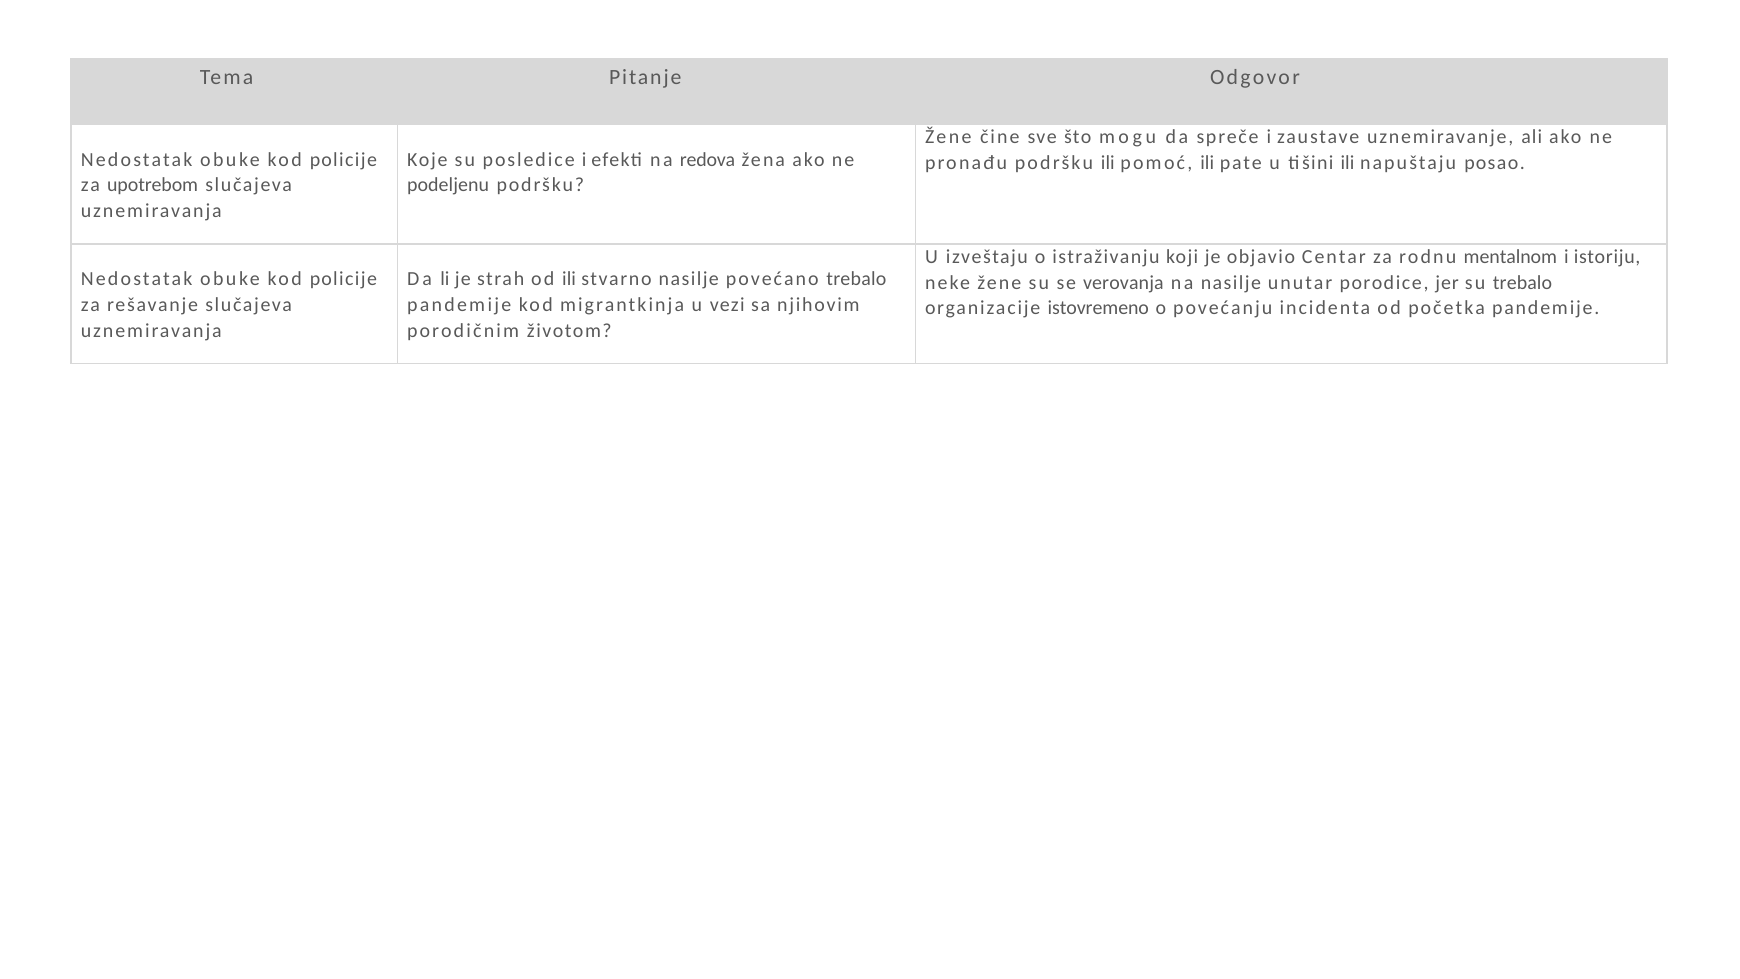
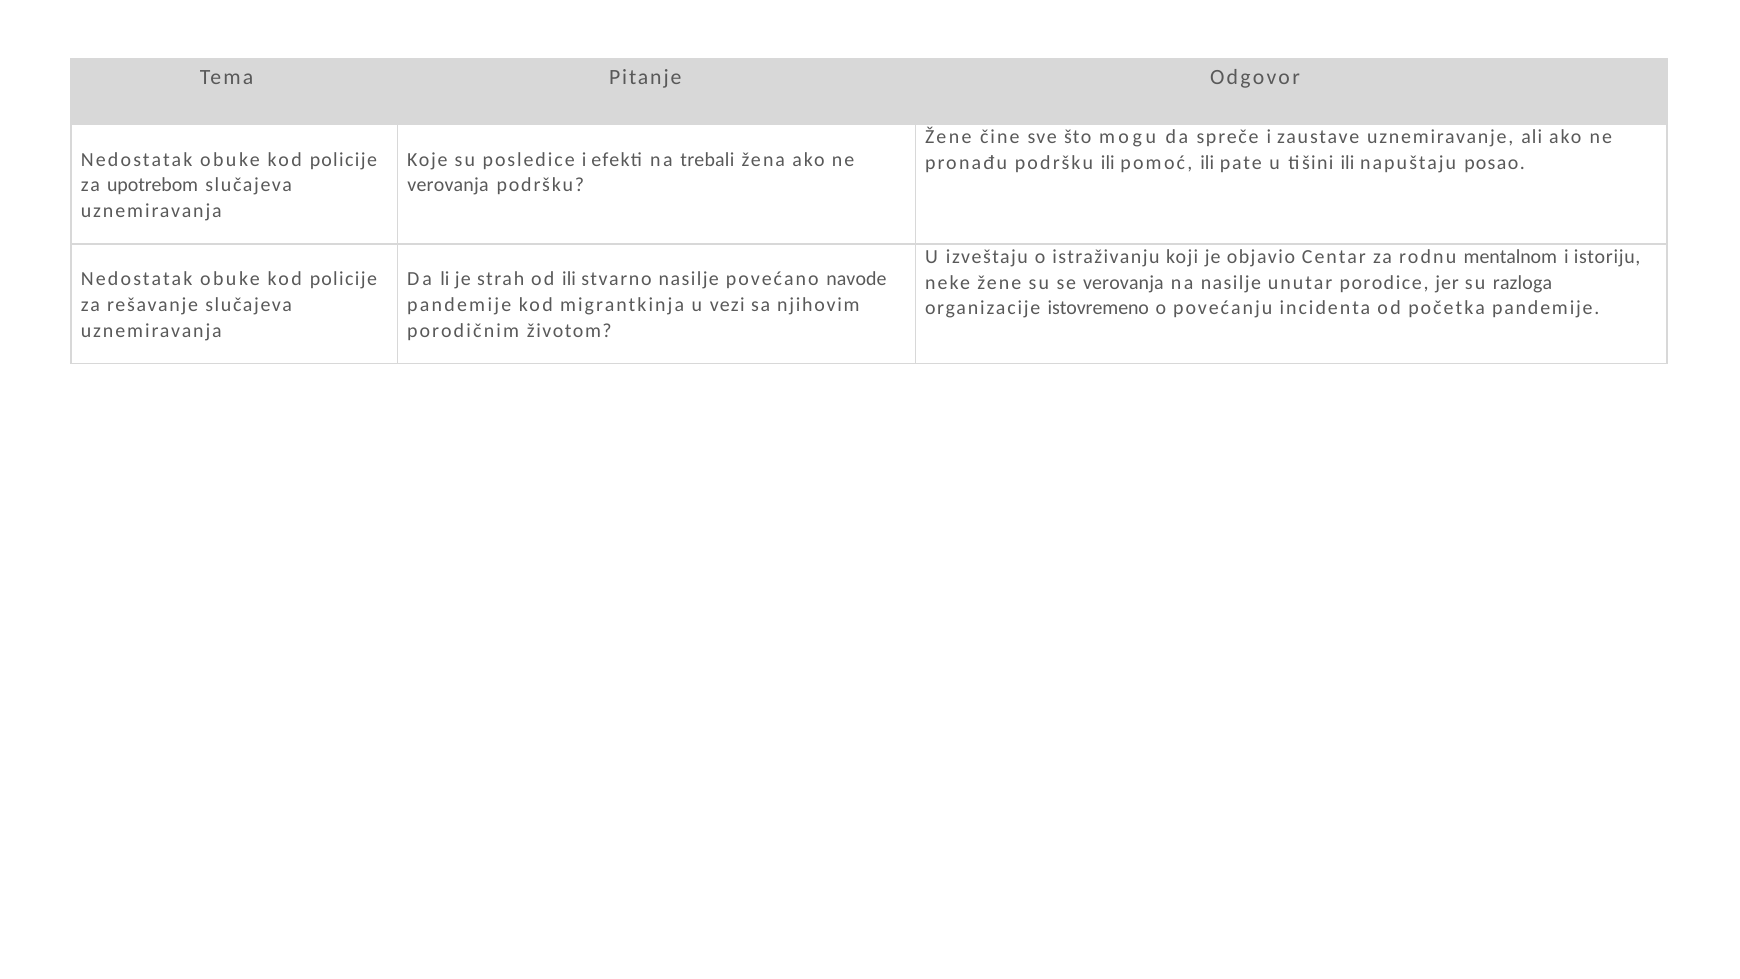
redova: redova -> trebali
podeljenu at (448, 185): podeljenu -> verovanja
povećano trebalo: trebalo -> navode
su trebalo: trebalo -> razloga
